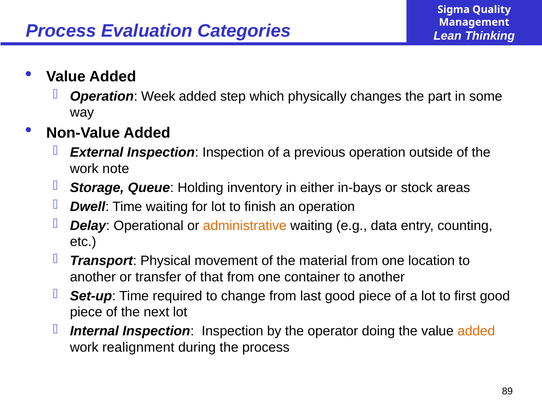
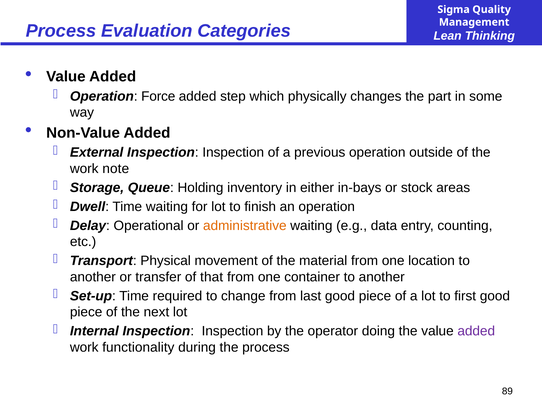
Week: Week -> Force
added at (476, 332) colour: orange -> purple
realignment: realignment -> functionality
